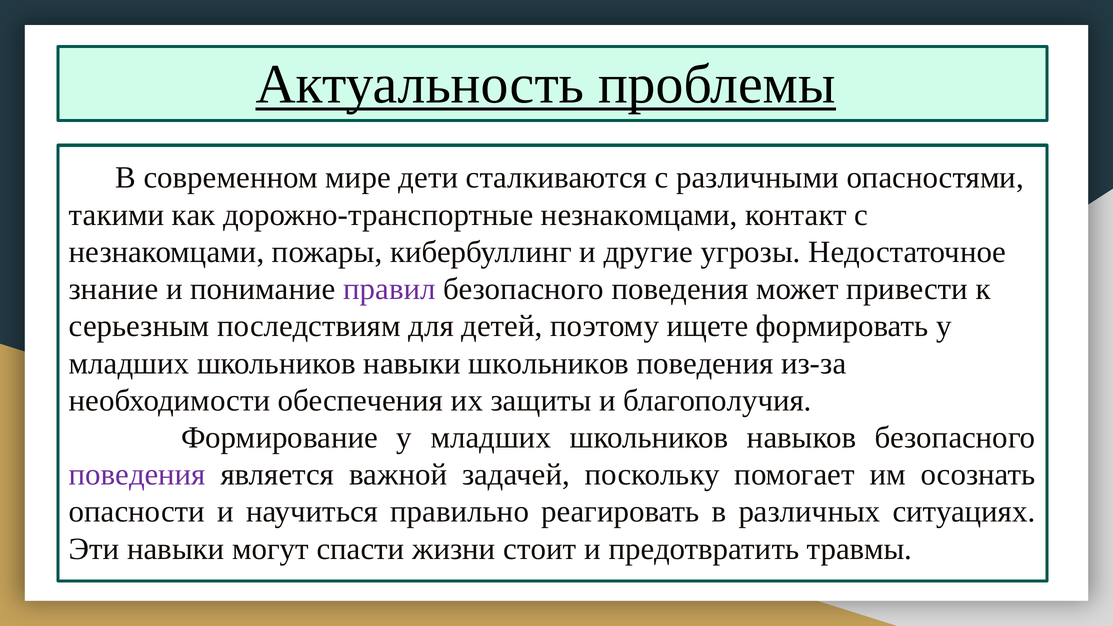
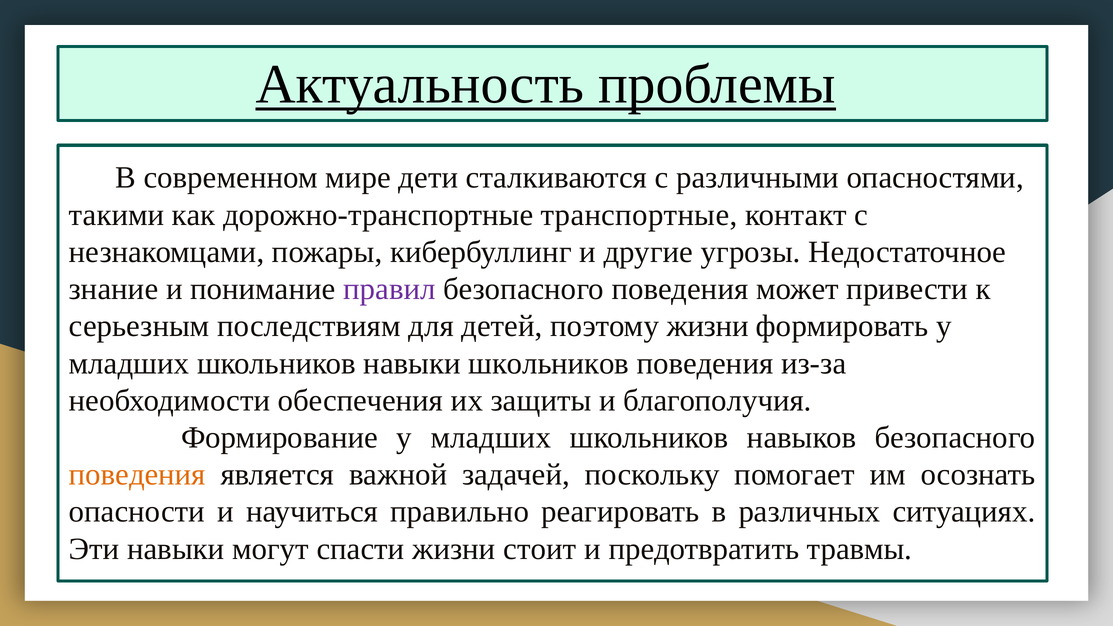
дорожно-транспортные незнакомцами: незнакомцами -> транспортные
поэтому ищете: ищете -> жизни
поведения at (137, 475) colour: purple -> orange
